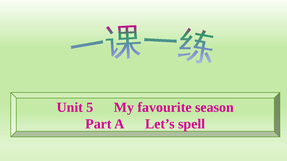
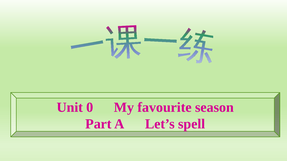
5: 5 -> 0
